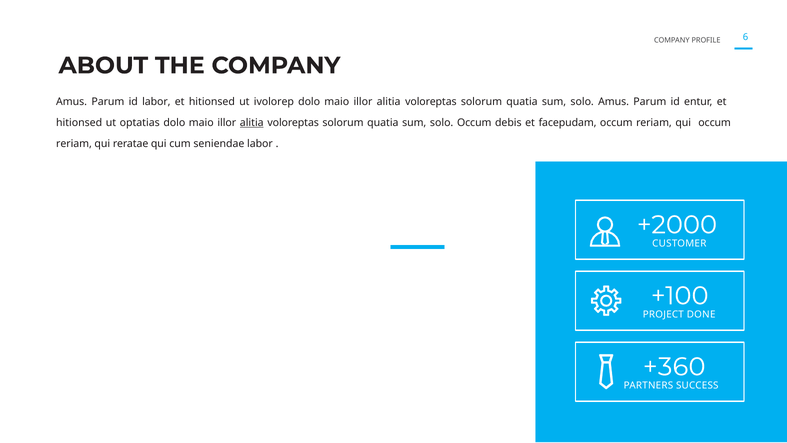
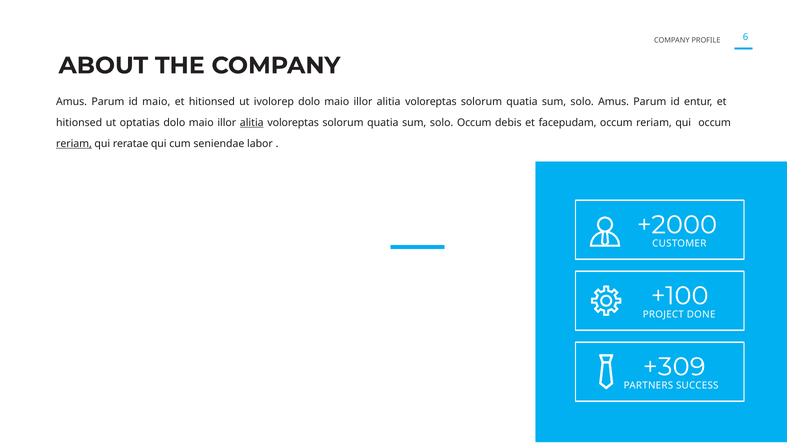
id labor: labor -> maio
reriam at (74, 144) underline: none -> present
+360: +360 -> +309
